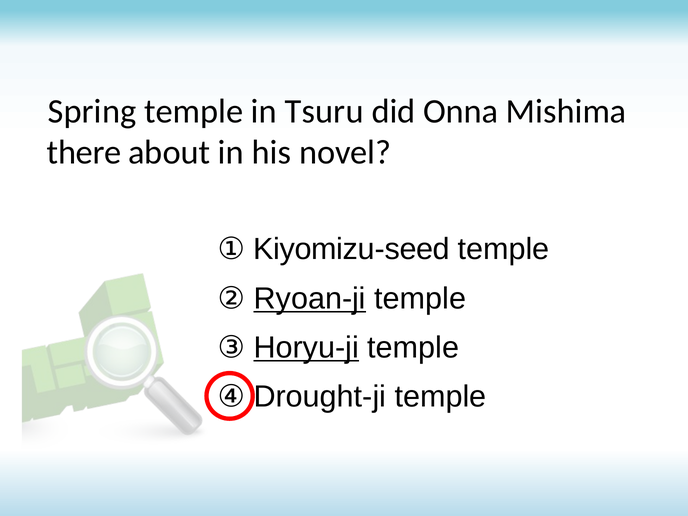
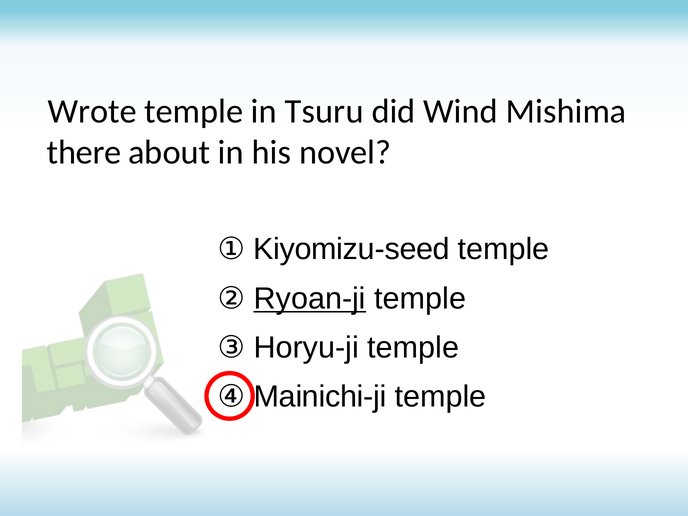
Spring: Spring -> Wrote
Onna: Onna -> Wind
Horyu-ji underline: present -> none
Drought-ji: Drought-ji -> Mainichi-ji
